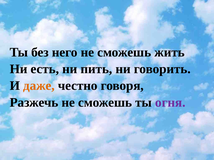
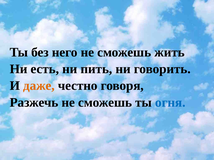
огня colour: purple -> blue
